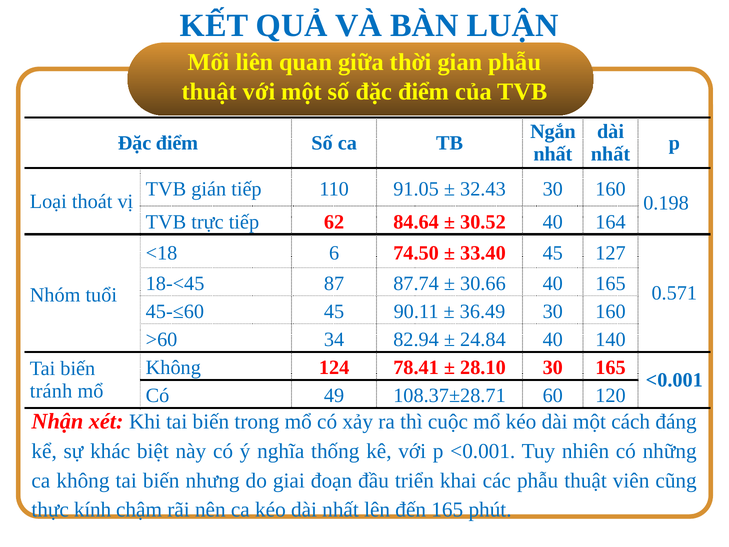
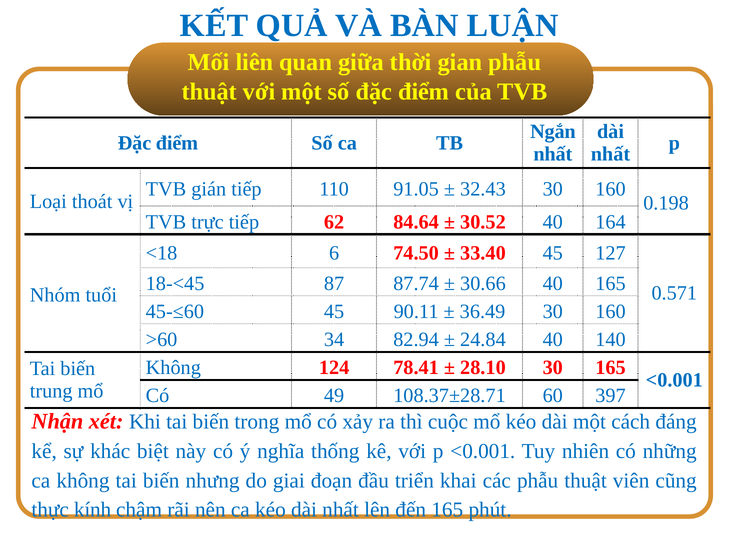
tránh: tránh -> trung
120: 120 -> 397
